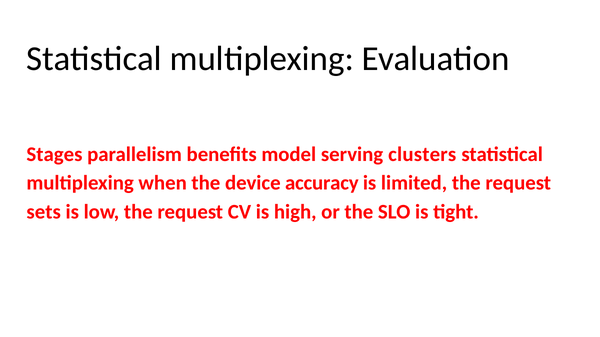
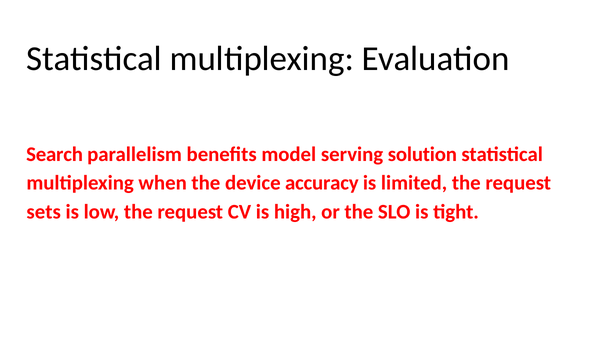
Stages: Stages -> Search
clusters: clusters -> solution
